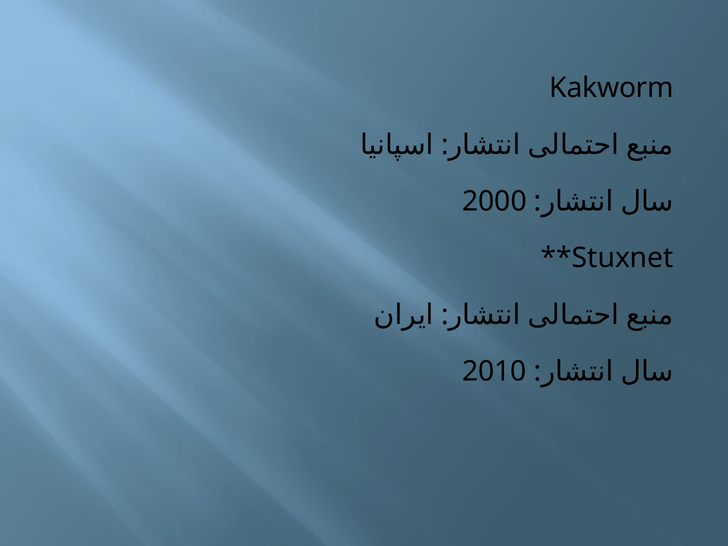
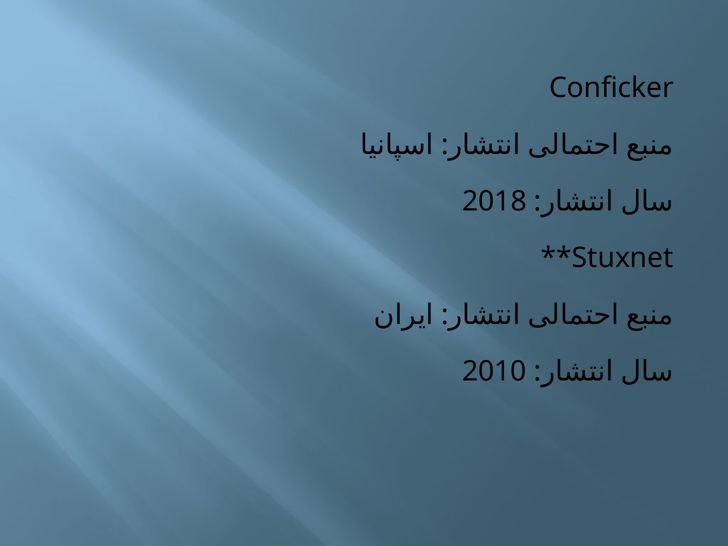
Kakworm: Kakworm -> Conficker
2000: 2000 -> 2018
